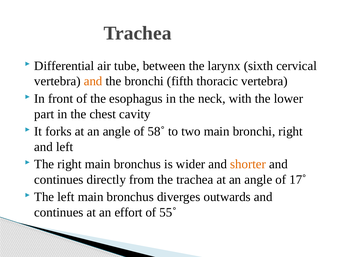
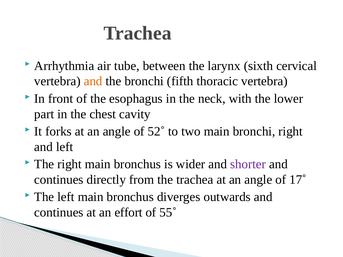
Differential: Differential -> Arrhythmia
58˚: 58˚ -> 52˚
shorter colour: orange -> purple
